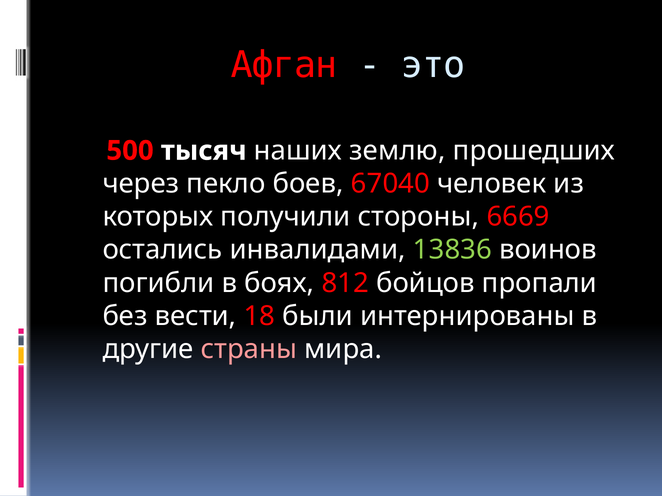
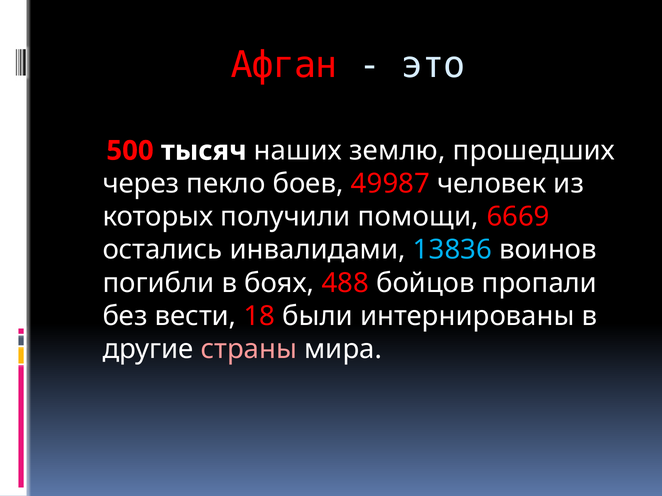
67040: 67040 -> 49987
стороны: стороны -> помощи
13836 colour: light green -> light blue
812: 812 -> 488
